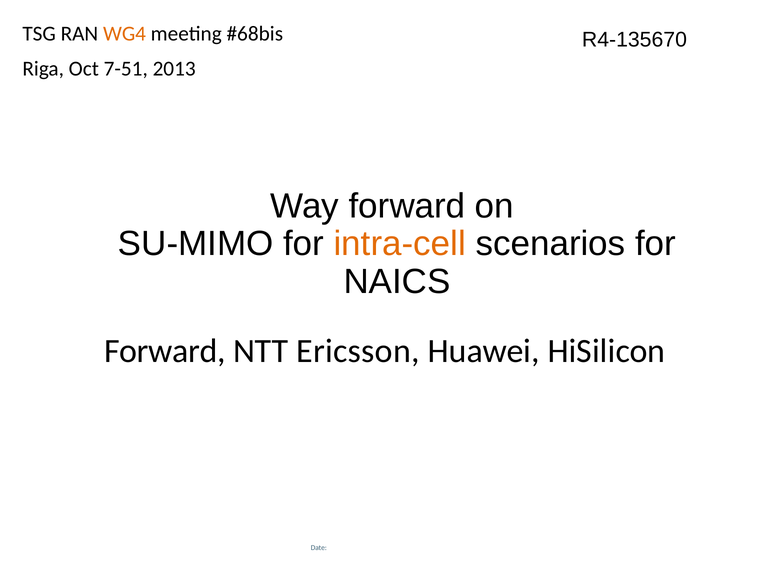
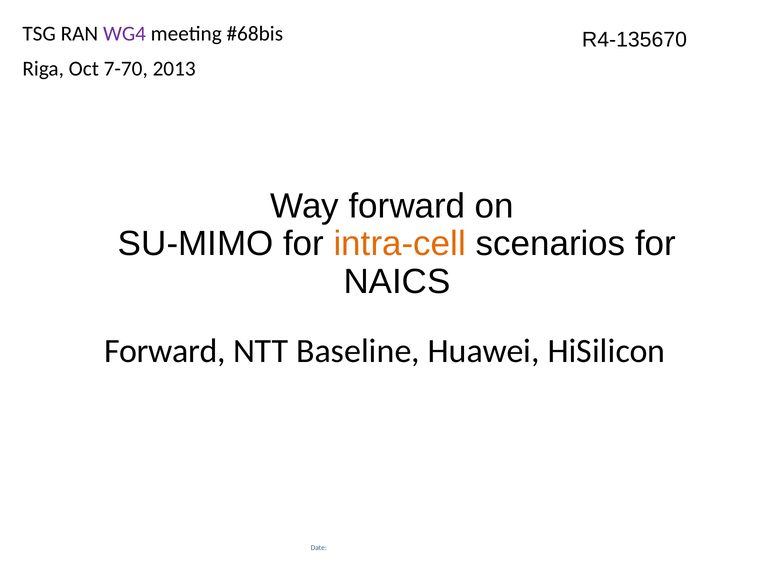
WG4 colour: orange -> purple
7-51: 7-51 -> 7-70
Ericsson: Ericsson -> Baseline
